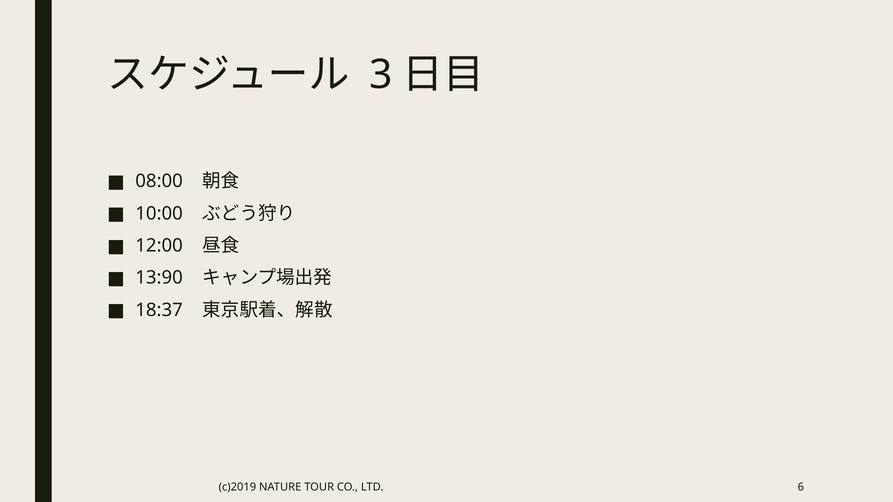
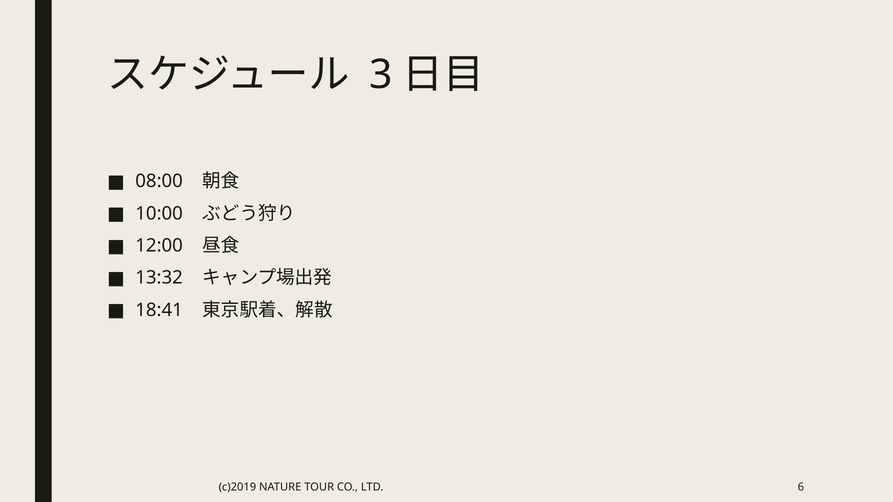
13:90: 13:90 -> 13:32
18:37: 18:37 -> 18:41
